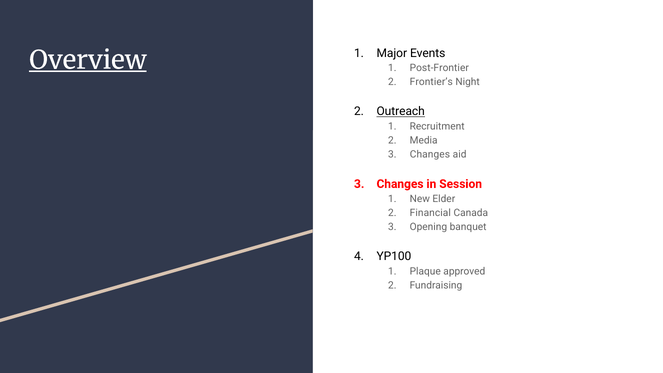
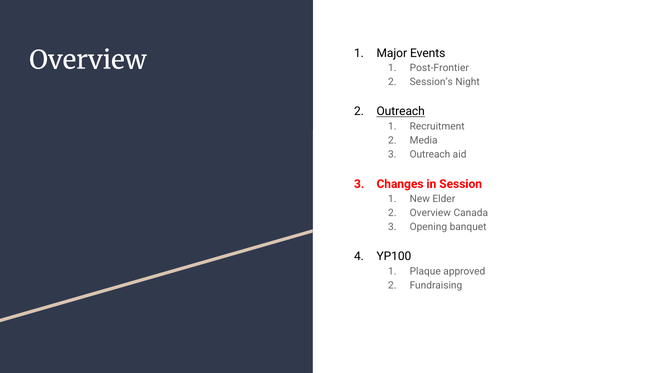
Overview at (88, 60) underline: present -> none
Frontier’s: Frontier’s -> Session’s
Changes at (430, 154): Changes -> Outreach
Financial at (430, 213): Financial -> Overview
